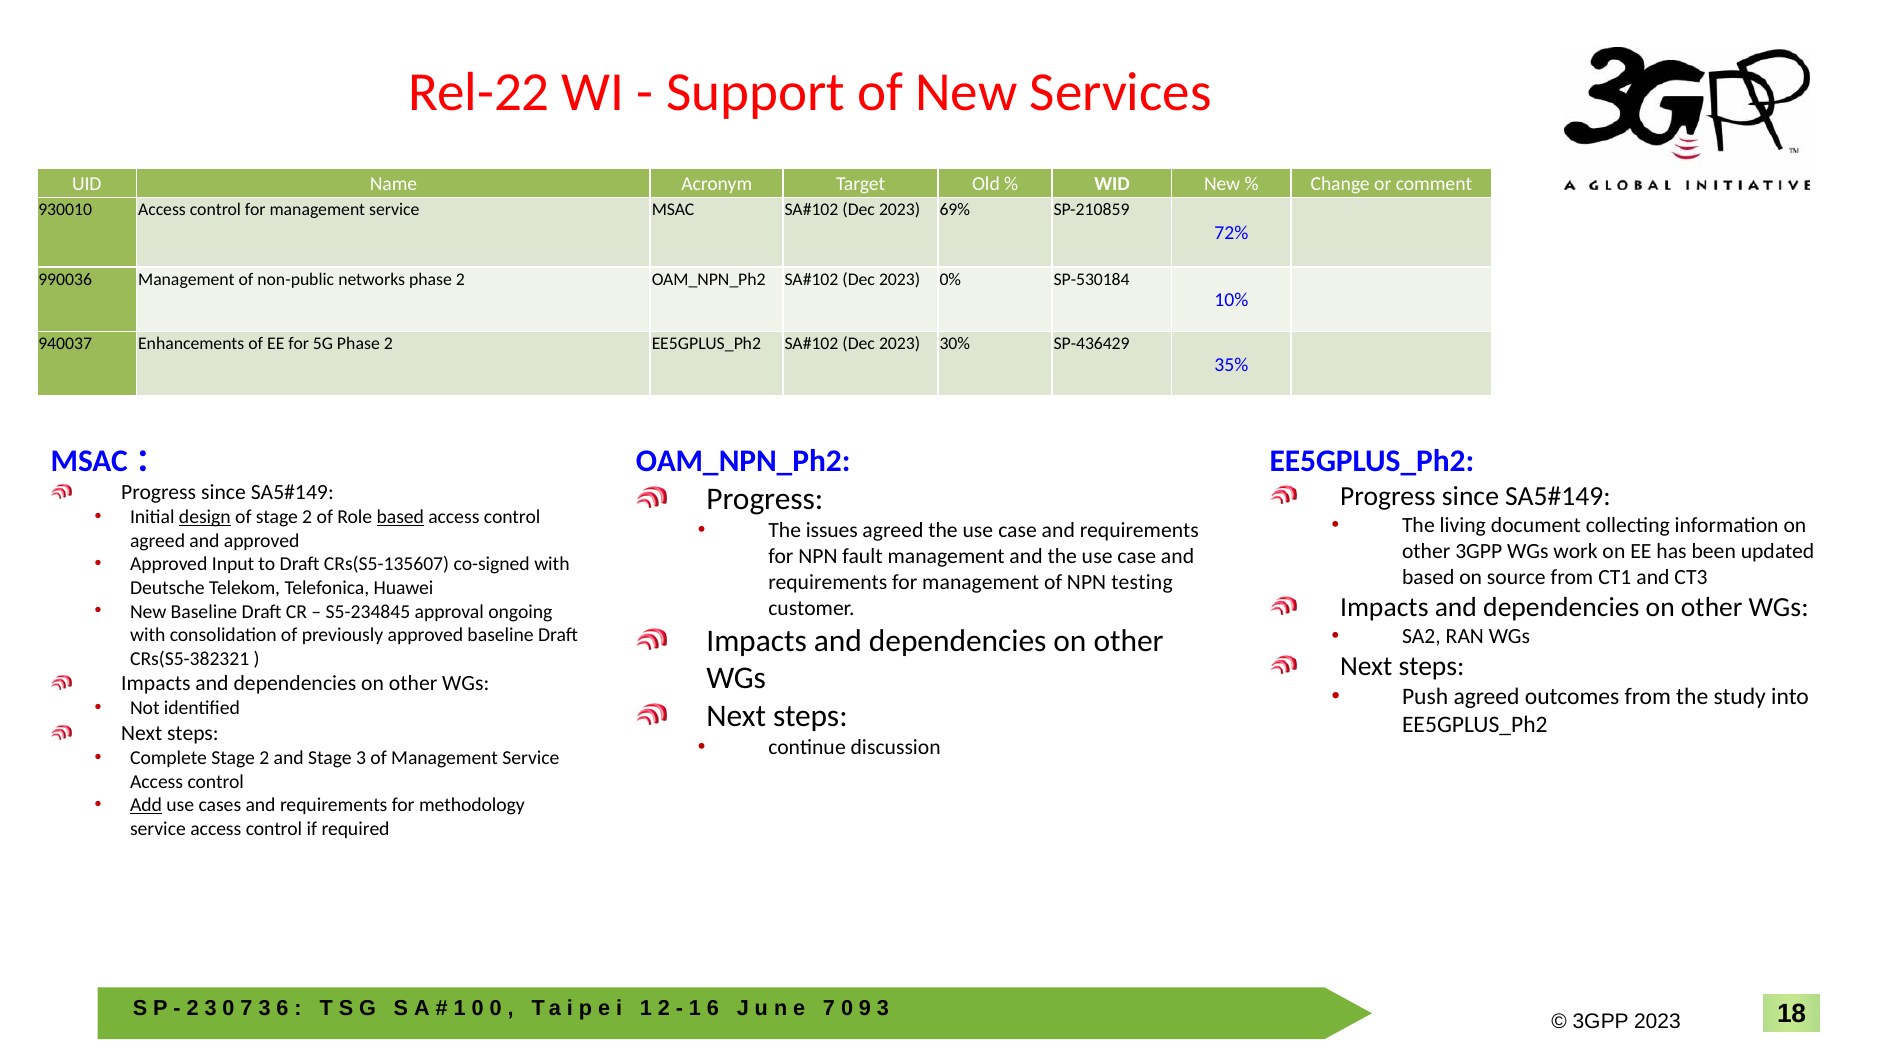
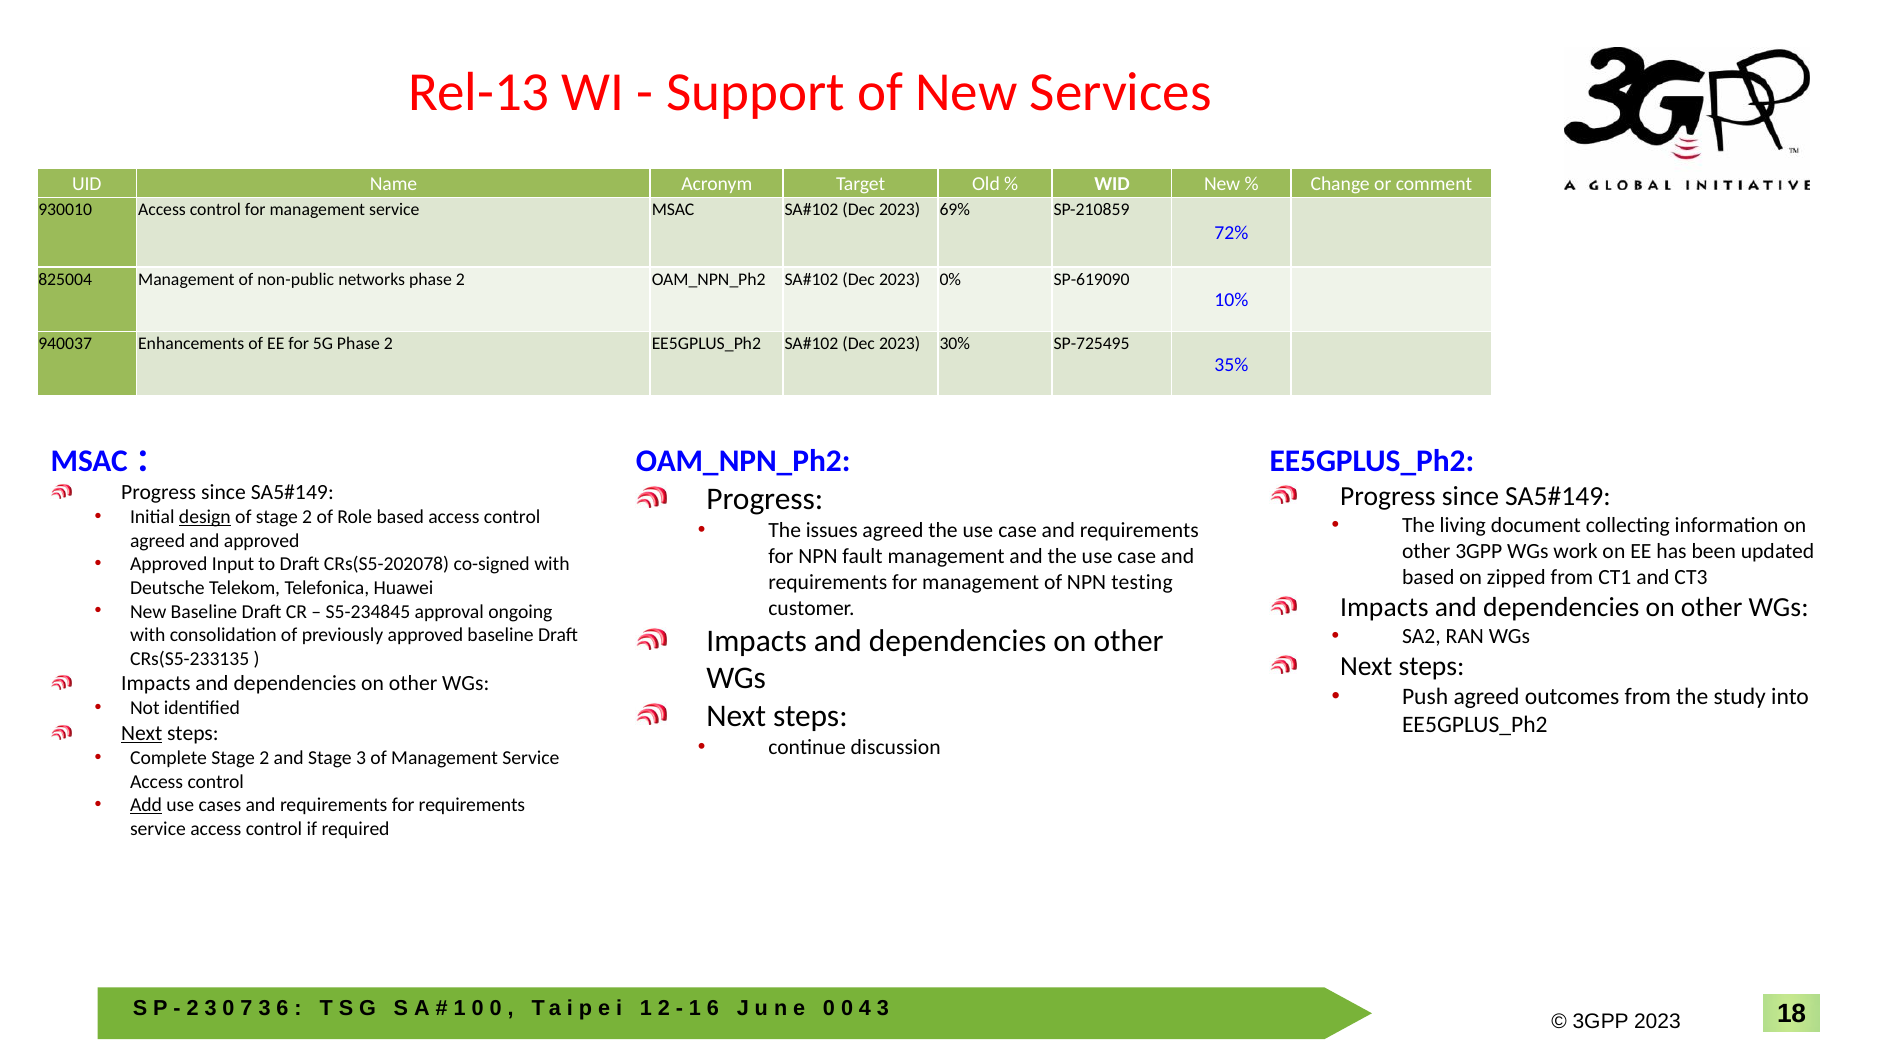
Rel-22: Rel-22 -> Rel-13
990036: 990036 -> 825004
SP-530184: SP-530184 -> SP-619090
SP-436429: SP-436429 -> SP-725495
based at (400, 517) underline: present -> none
CRs(S5-135607: CRs(S5-135607 -> CRs(S5-202078
source: source -> zipped
CRs(S5-382321: CRs(S5-382321 -> CRs(S5-233135
Next at (142, 734) underline: none -> present
for methodology: methodology -> requirements
7 at (829, 1009): 7 -> 0
9: 9 -> 4
